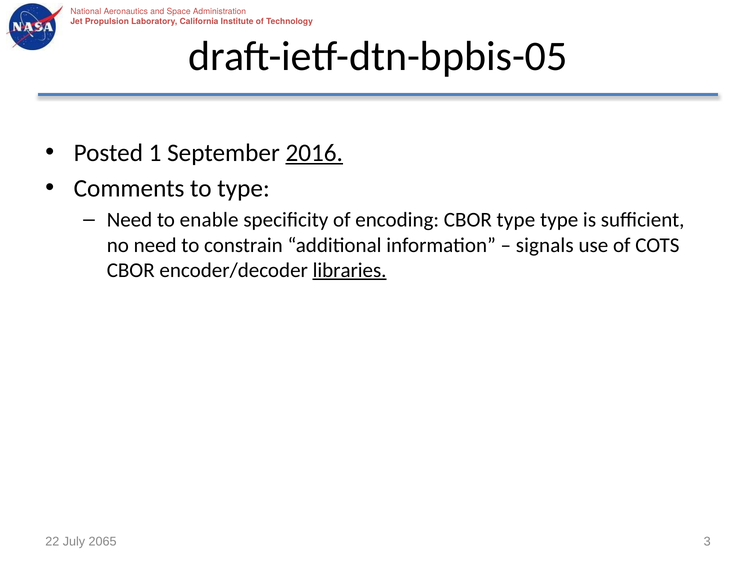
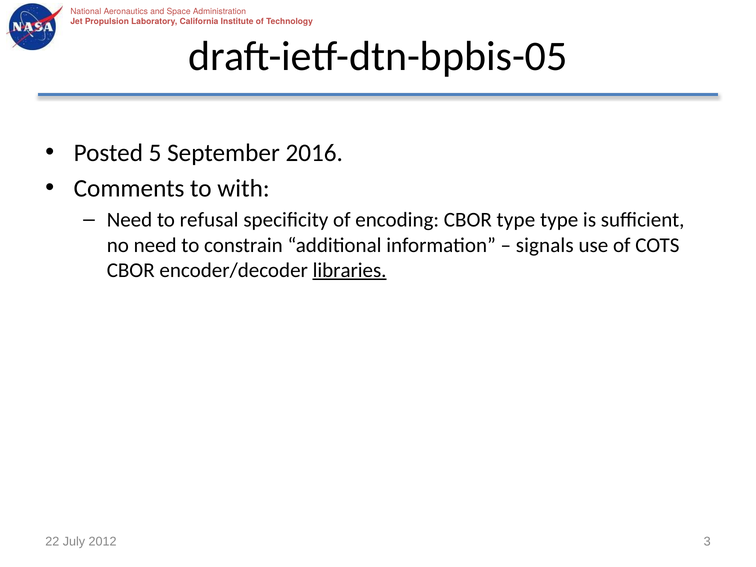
1: 1 -> 5
2016 underline: present -> none
to type: type -> with
enable: enable -> refusal
2065: 2065 -> 2012
